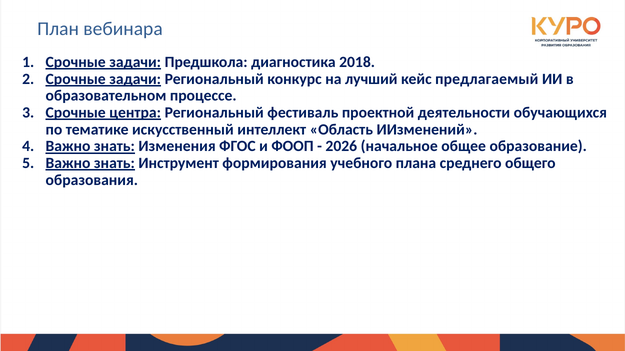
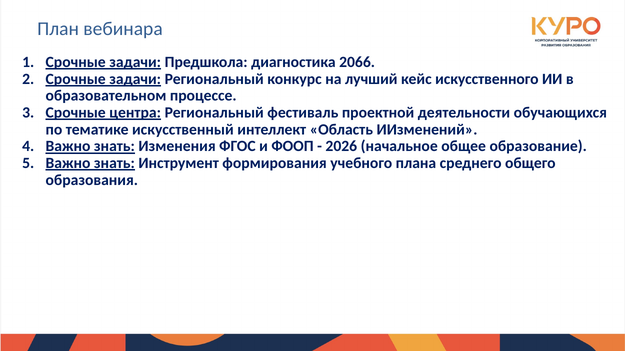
2018: 2018 -> 2066
предлагаемый: предлагаемый -> искусственного
